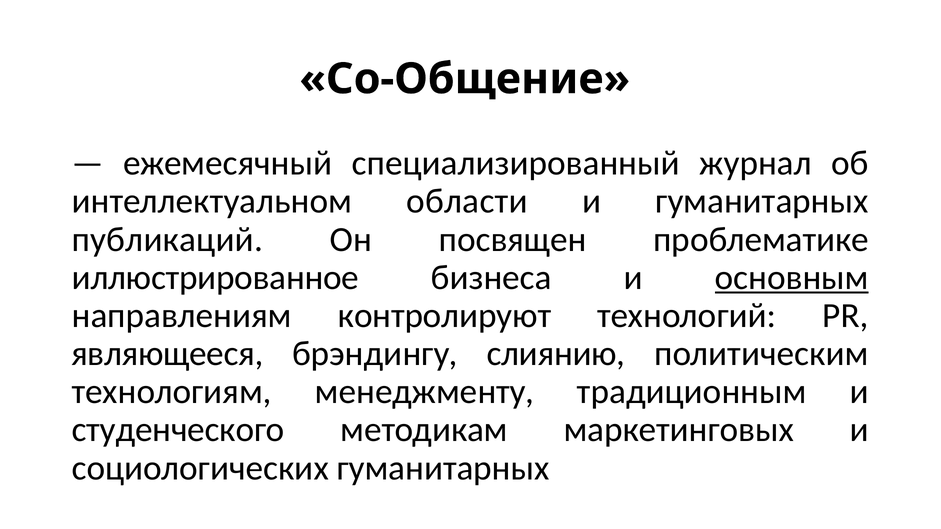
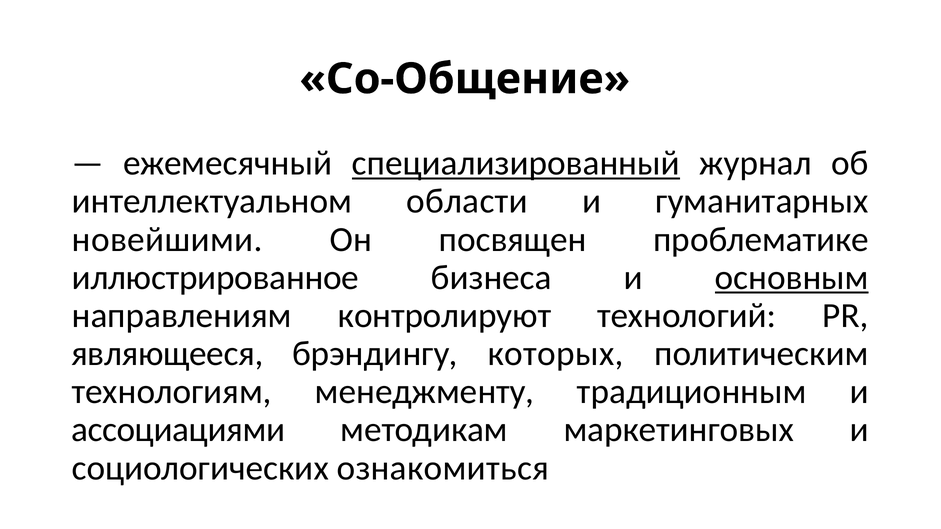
специализированный underline: none -> present
публикаций: публикаций -> новейшими
слиянию: слиянию -> которых
студенческого: студенческого -> ассоциациями
социологических гуманитарных: гуманитарных -> ознакомиться
